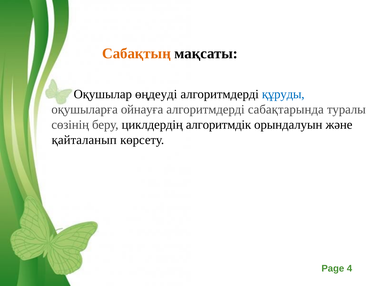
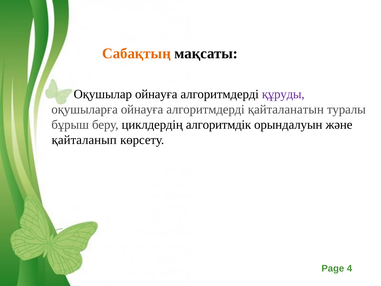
Оқушылар өңдеуді: өңдеуді -> ойнауға
құруды colour: blue -> purple
сабақтарында: сабақтарында -> қайталанатын
сөзінің: сөзінің -> бұрыш
